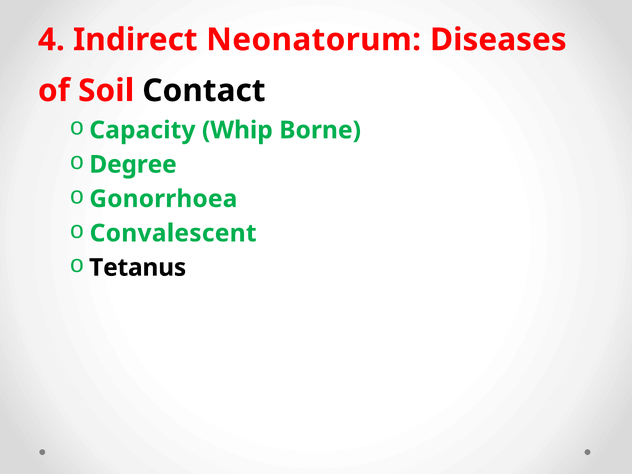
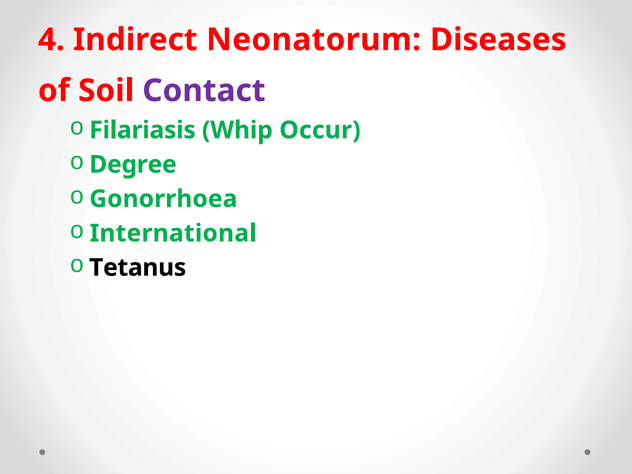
Contact colour: black -> purple
Capacity: Capacity -> Filariasis
Borne: Borne -> Occur
Convalescent: Convalescent -> International
